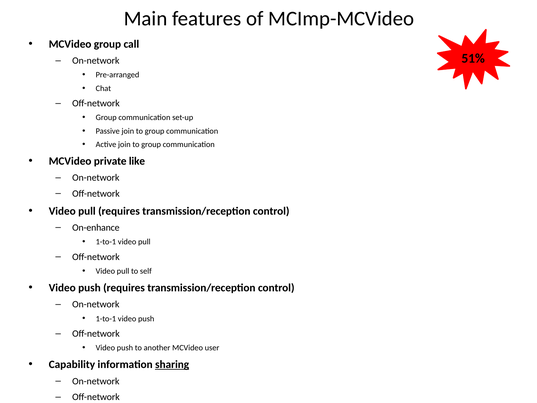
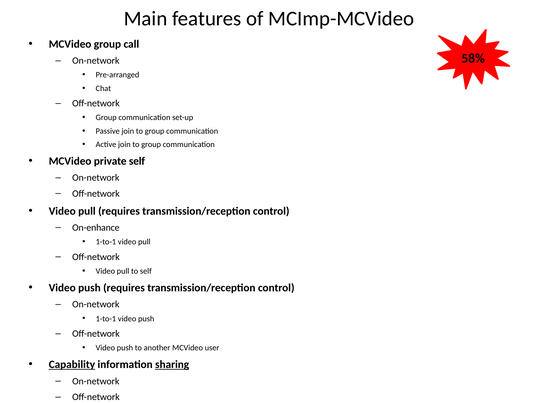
51%: 51% -> 58%
private like: like -> self
Capability underline: none -> present
